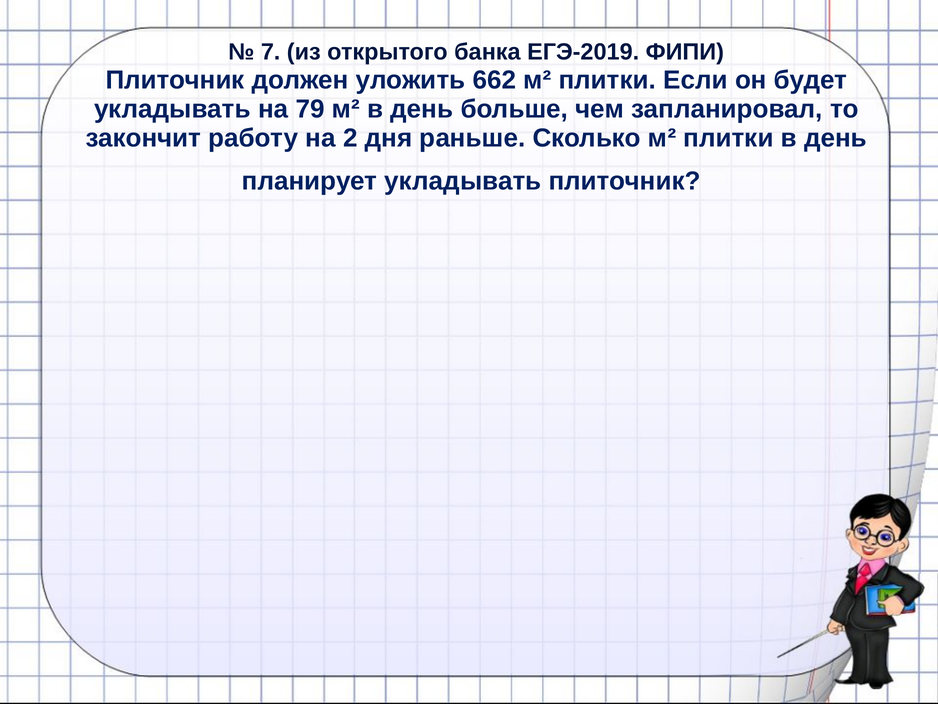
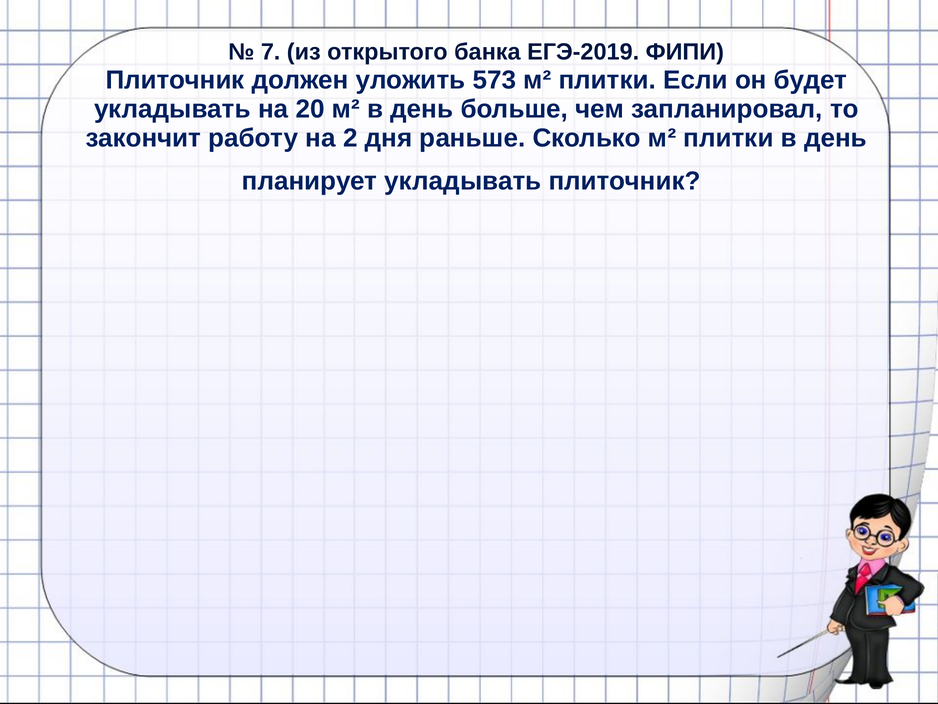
662: 662 -> 573
79: 79 -> 20
